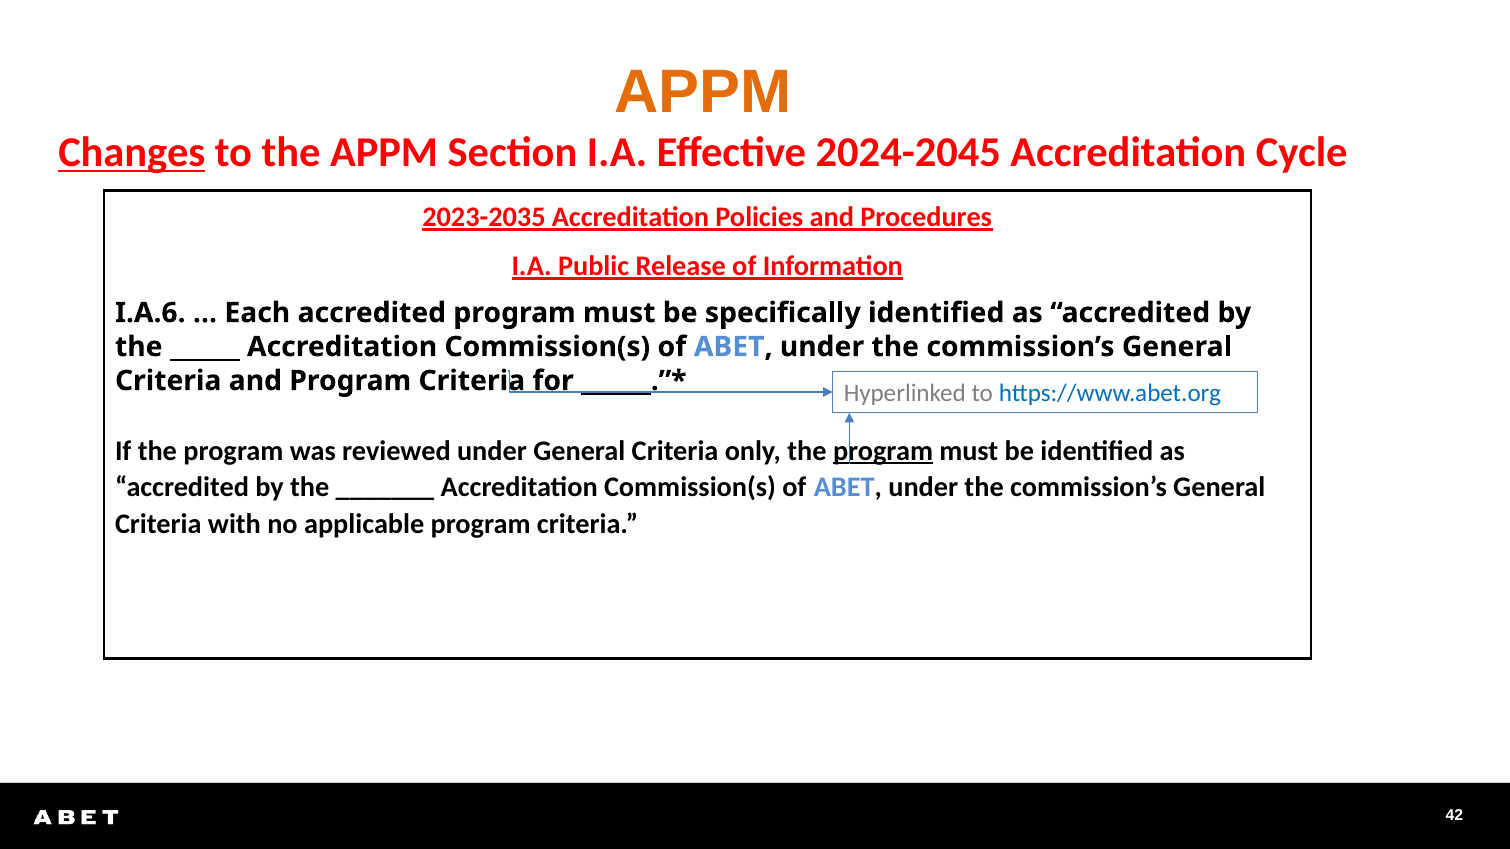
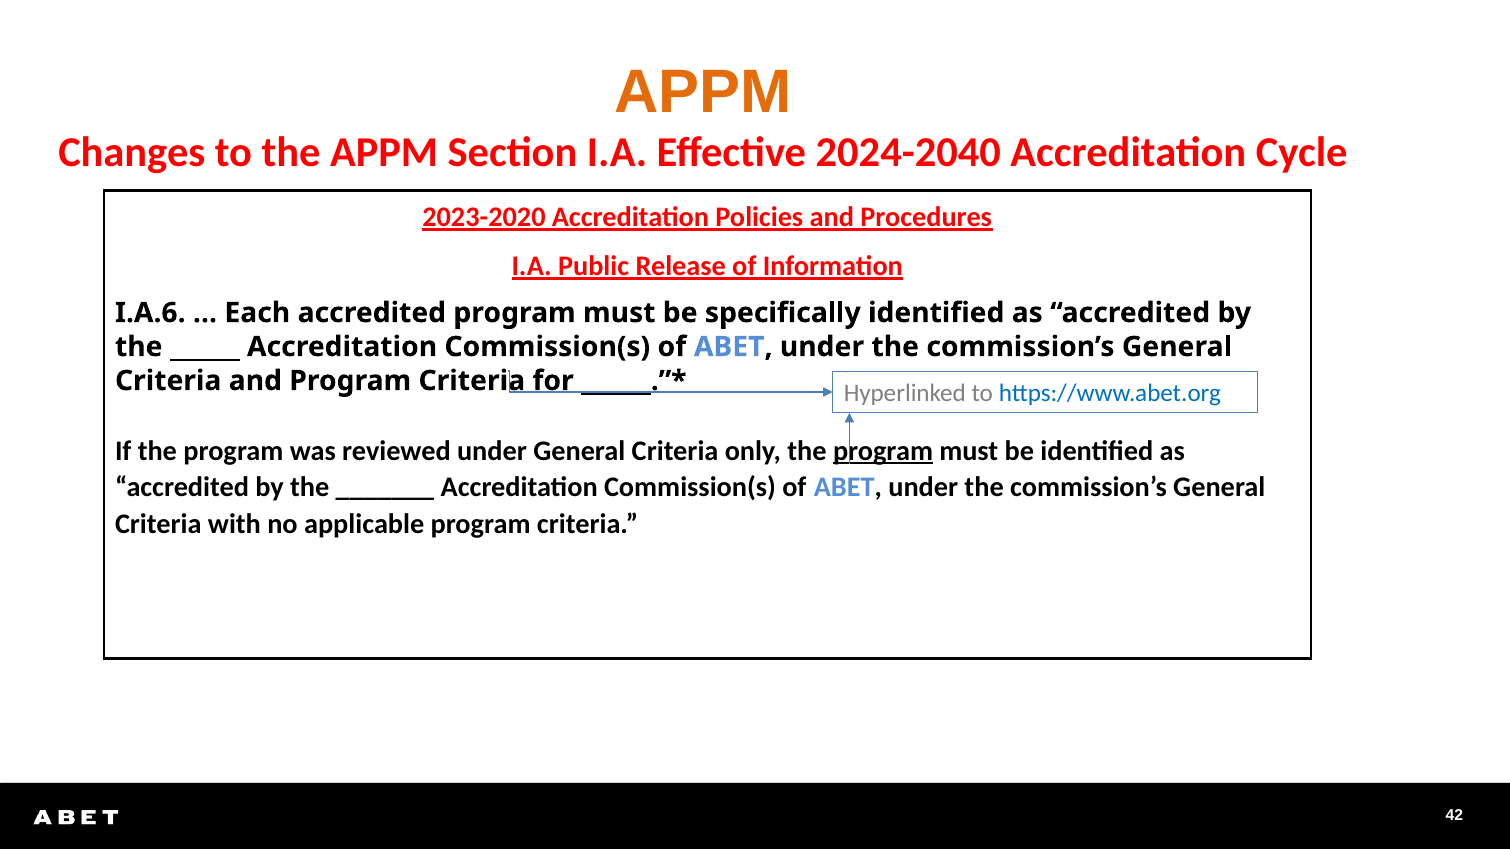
Changes underline: present -> none
2024-2045: 2024-2045 -> 2024-2040
2023-2035: 2023-2035 -> 2023-2020
